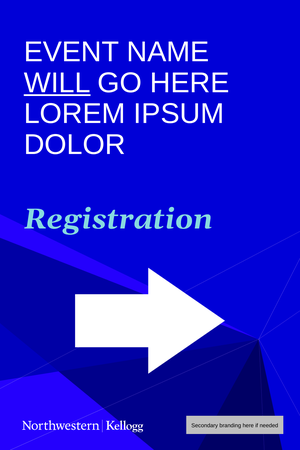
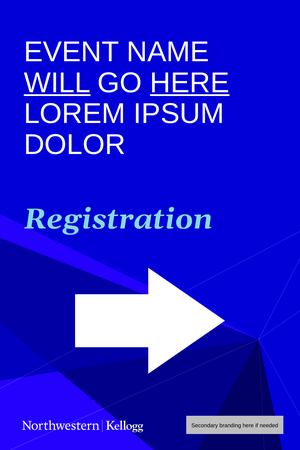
HERE at (190, 83) underline: none -> present
